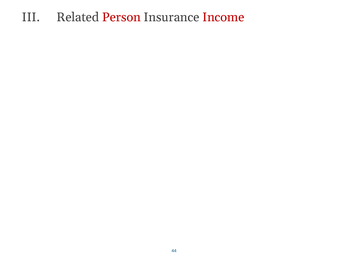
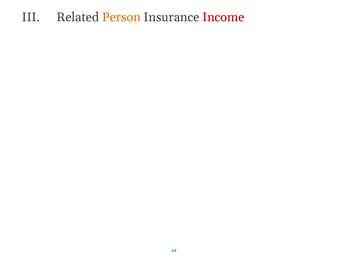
Person colour: red -> orange
